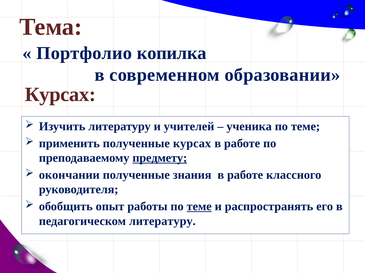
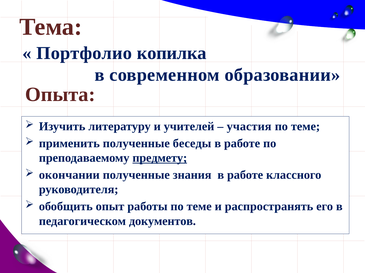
Курсах at (60, 95): Курсах -> Опыта
ученика: ученика -> участия
полученные курсах: курсах -> беседы
теме at (199, 207) underline: present -> none
педагогическом литературу: литературу -> документов
